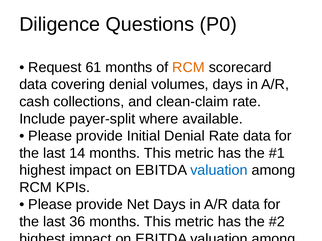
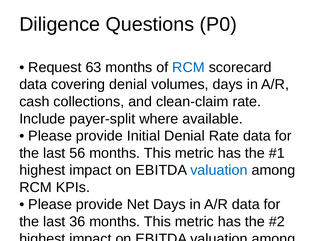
61: 61 -> 63
RCM at (189, 68) colour: orange -> blue
14: 14 -> 56
